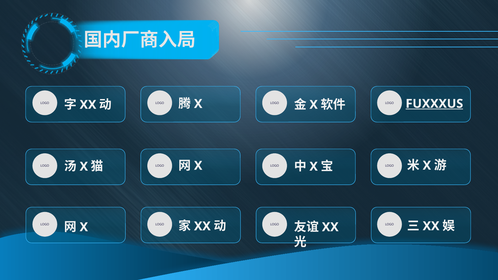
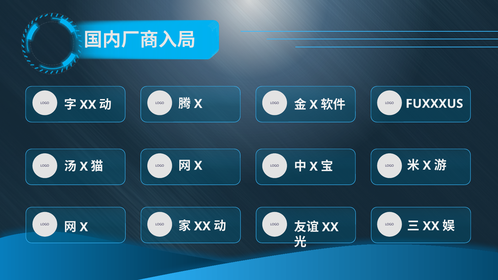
FUXXXUS underline: present -> none
